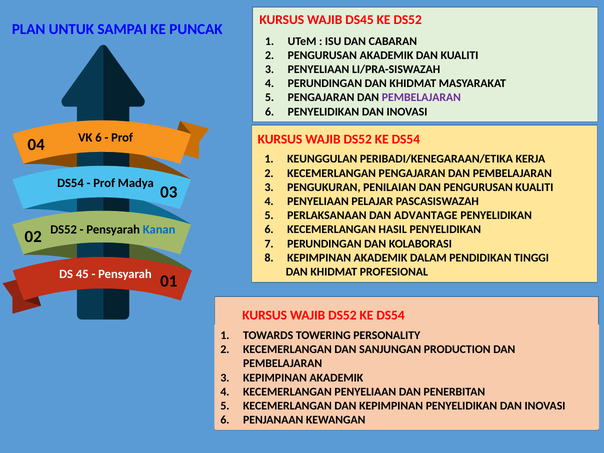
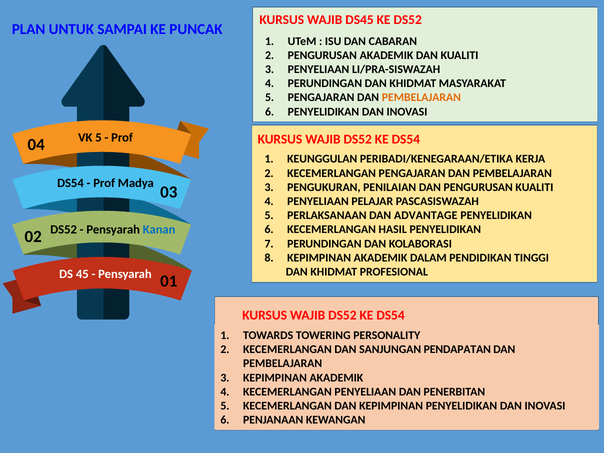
PEMBELAJARAN at (421, 98) colour: purple -> orange
VK 6: 6 -> 5
PRODUCTION: PRODUCTION -> PENDAPATAN
